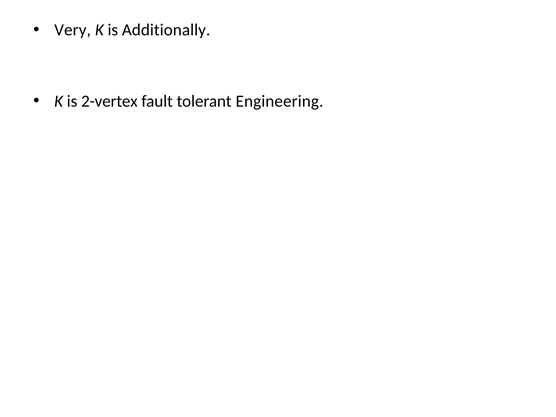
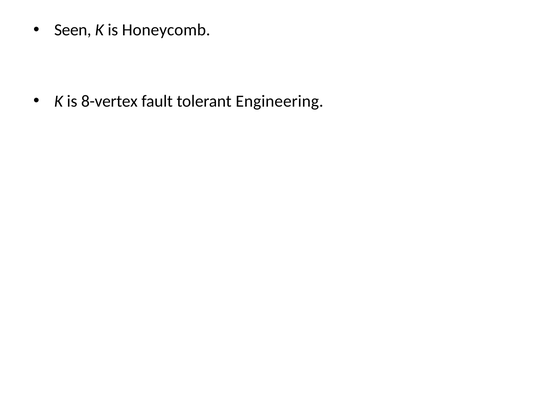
Very: Very -> Seen
Additionally: Additionally -> Honeycomb
2-vertex: 2-vertex -> 8-vertex
